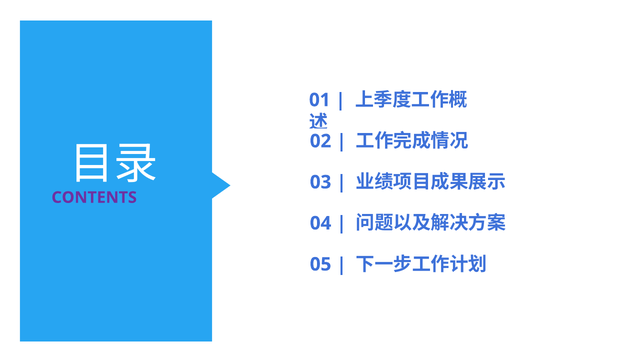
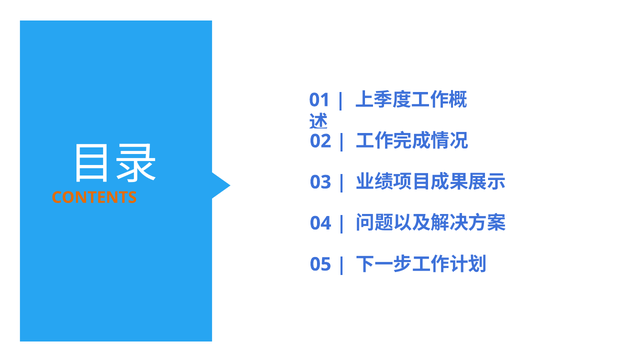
CONTENTS colour: purple -> orange
